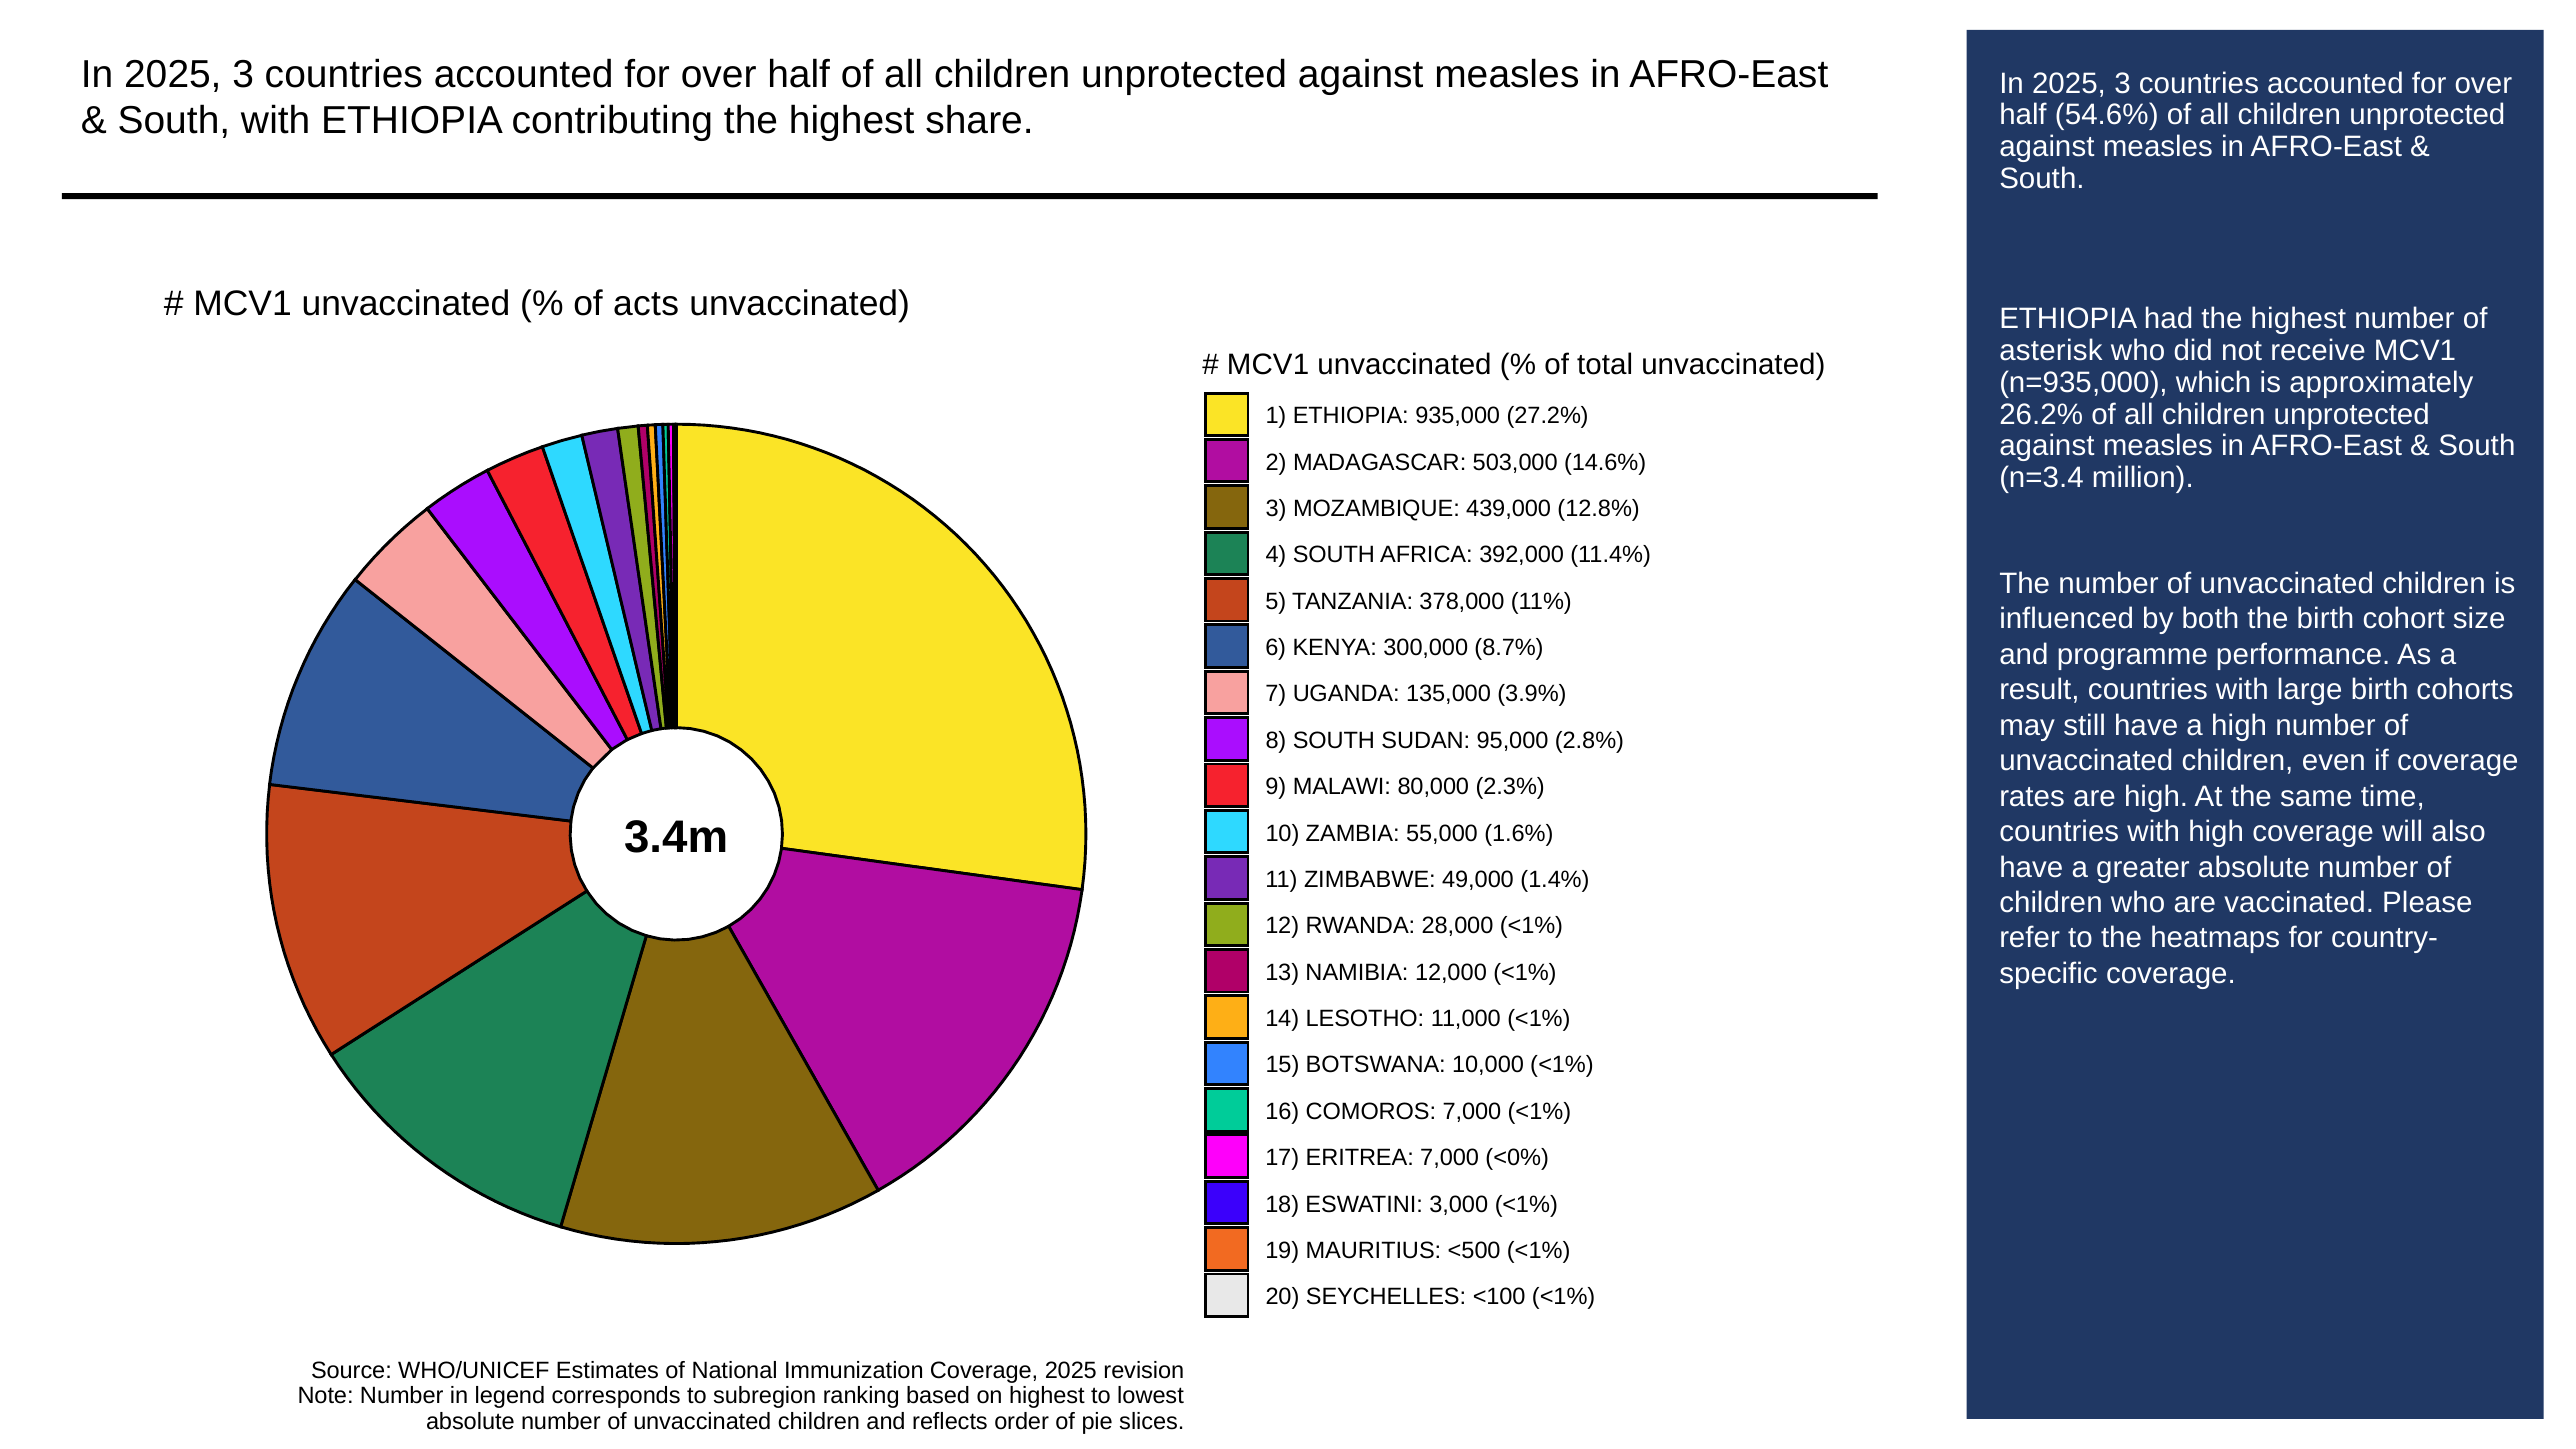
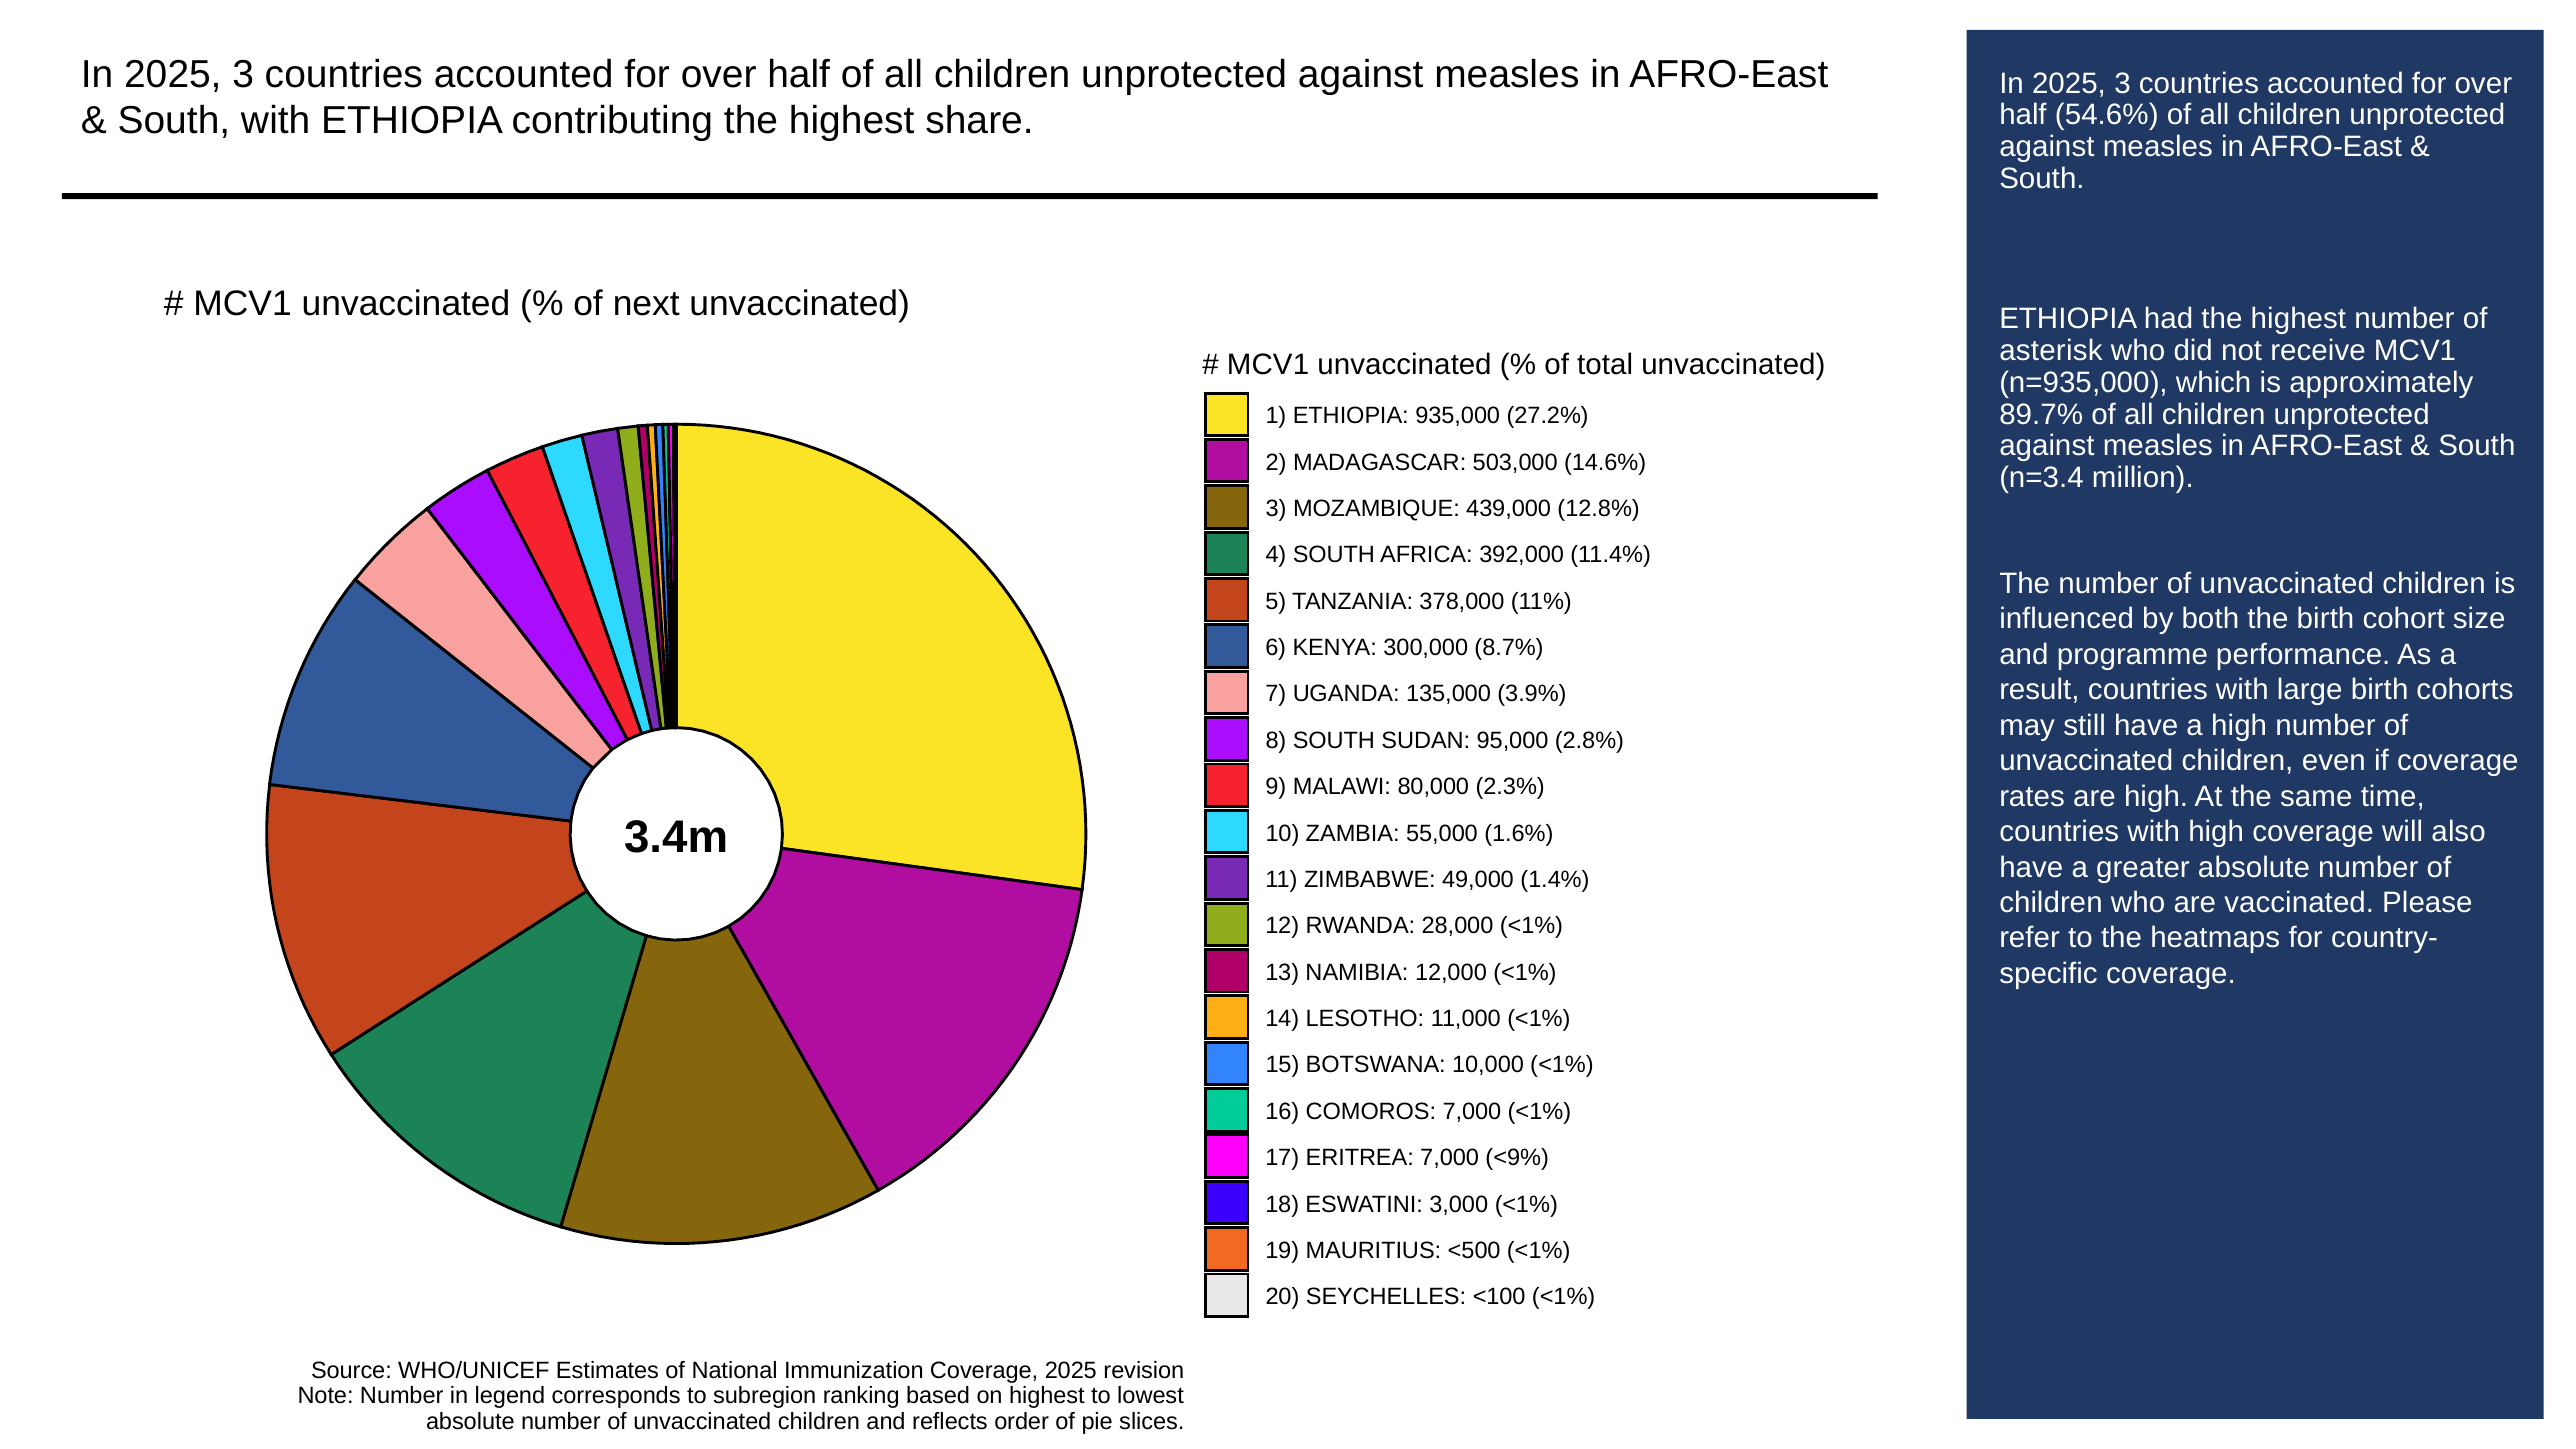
acts: acts -> next
26.2%: 26.2% -> 89.7%
<0%: <0% -> <9%
